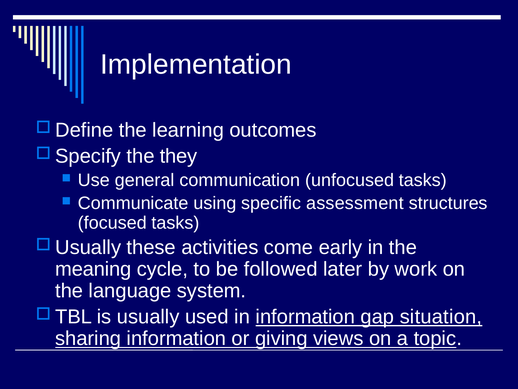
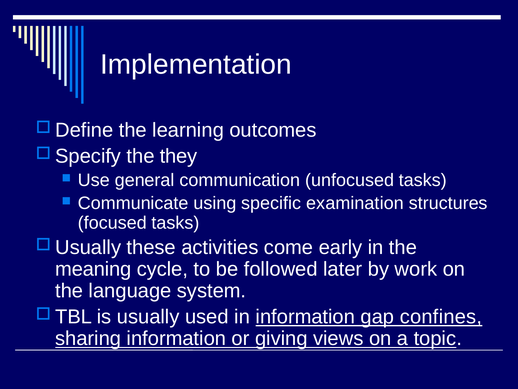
assessment: assessment -> examination
situation: situation -> confines
